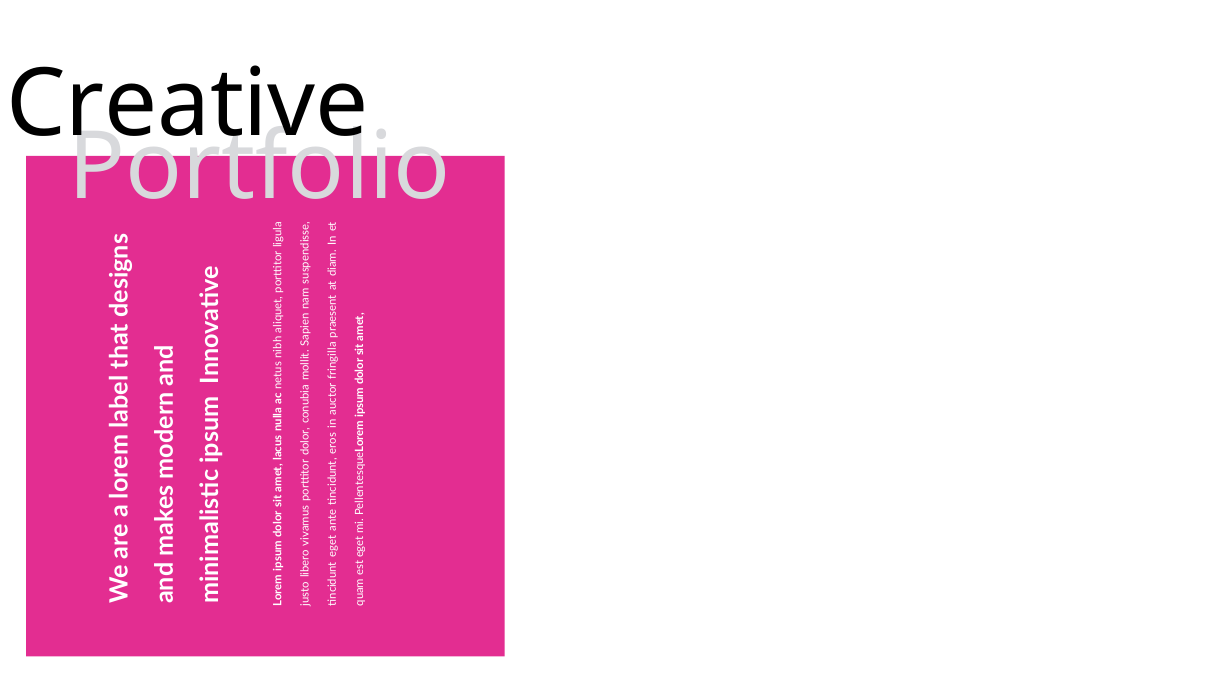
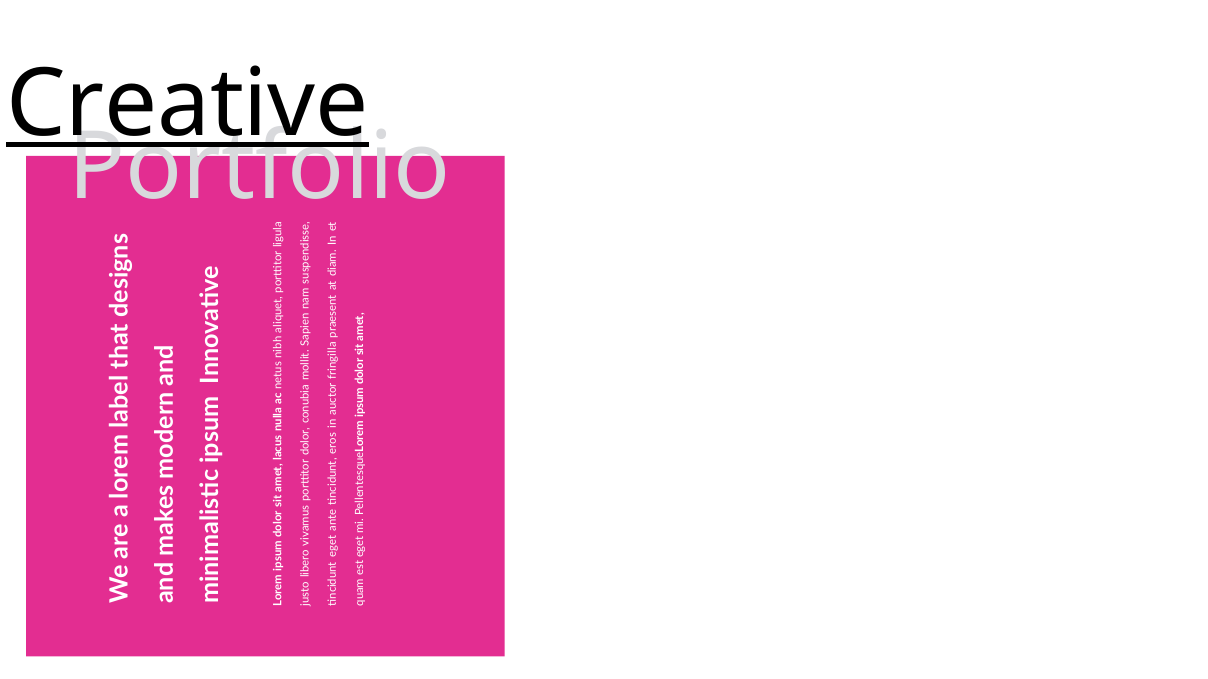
Creative underline: none -> present
